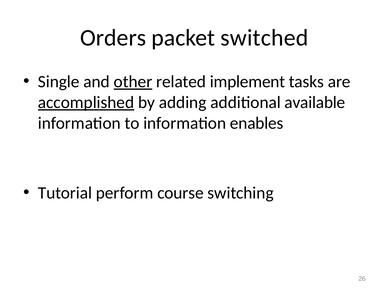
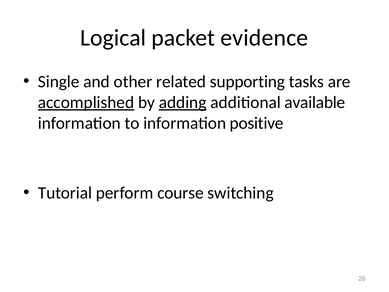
Orders: Orders -> Logical
switched: switched -> evidence
other underline: present -> none
implement: implement -> supporting
adding underline: none -> present
enables: enables -> positive
